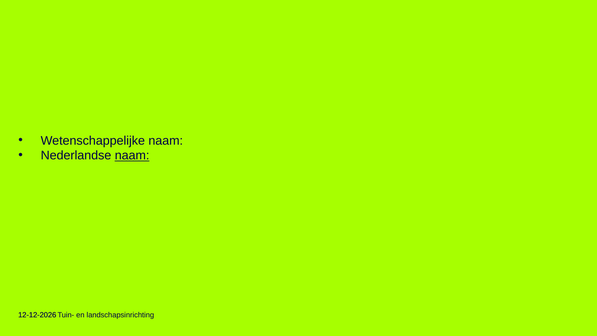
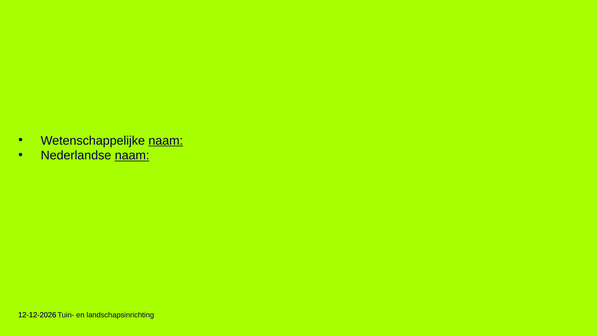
naam at (166, 141) underline: none -> present
